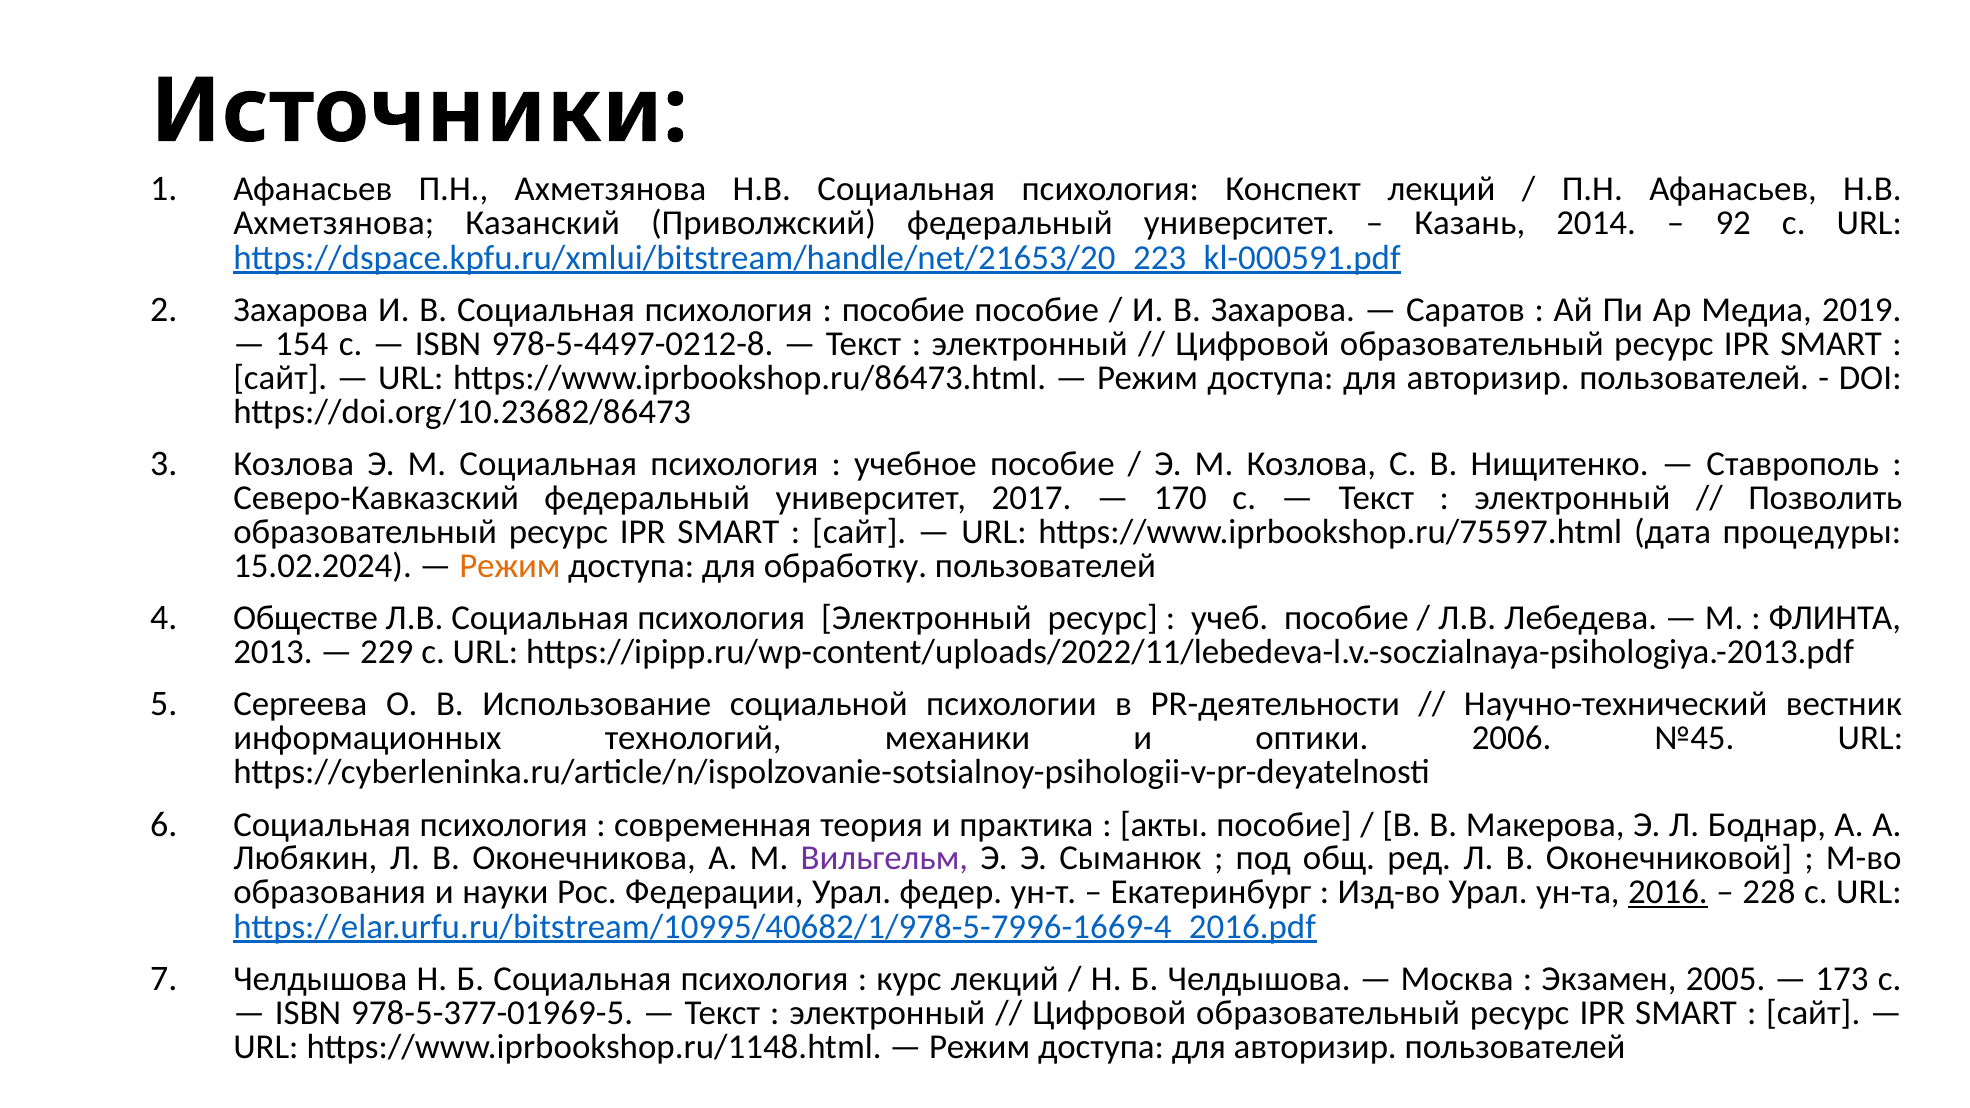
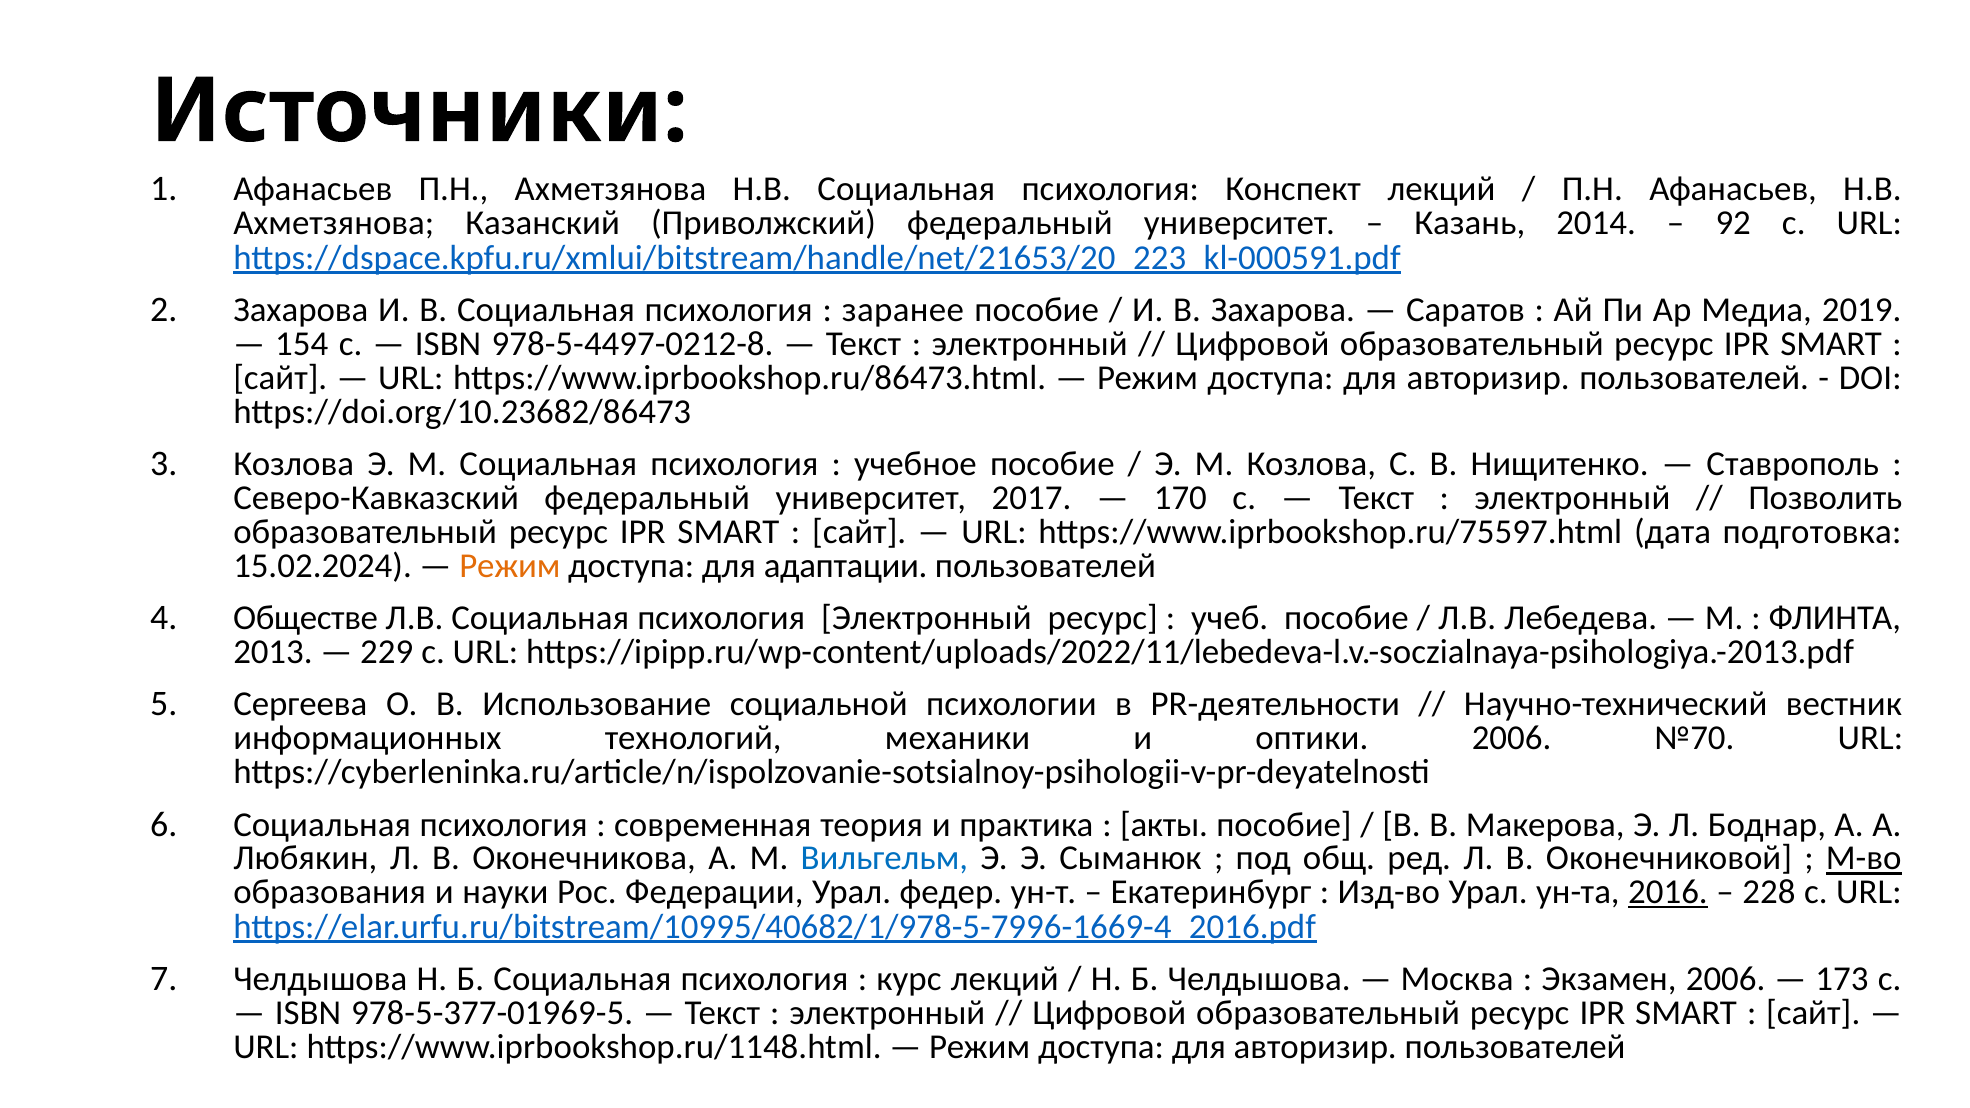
пособие at (903, 310): пособие -> заранее
процедуры: процедуры -> подготовка
обработку: обработку -> адаптации
№45: №45 -> №70
Вильгельм colour: purple -> blue
М-во underline: none -> present
Экзамен 2005: 2005 -> 2006
